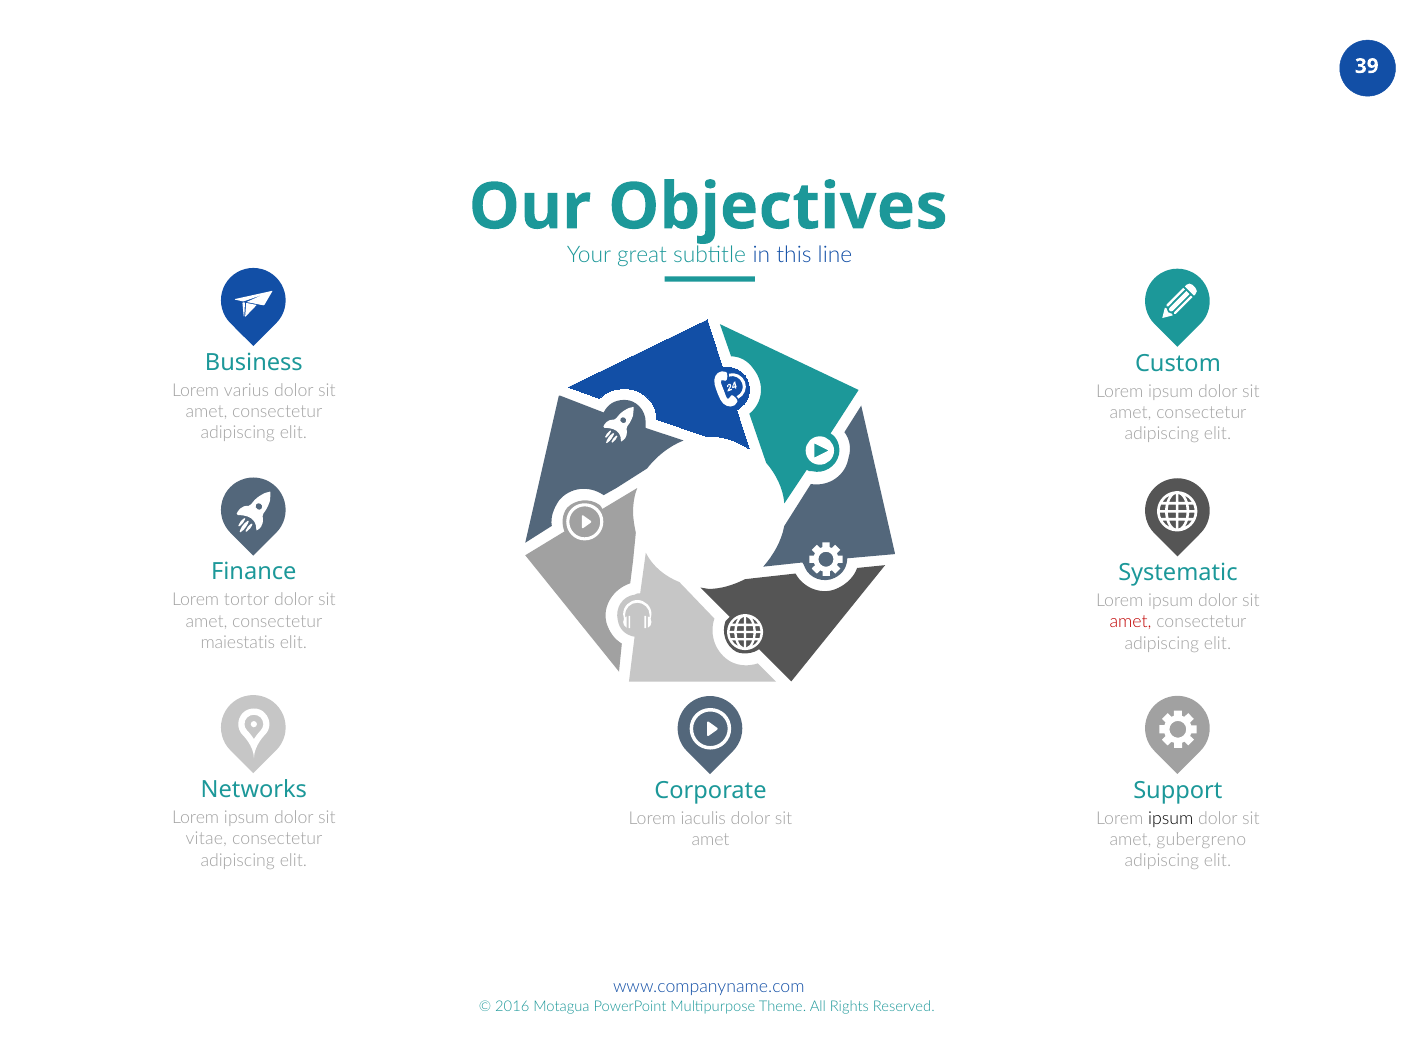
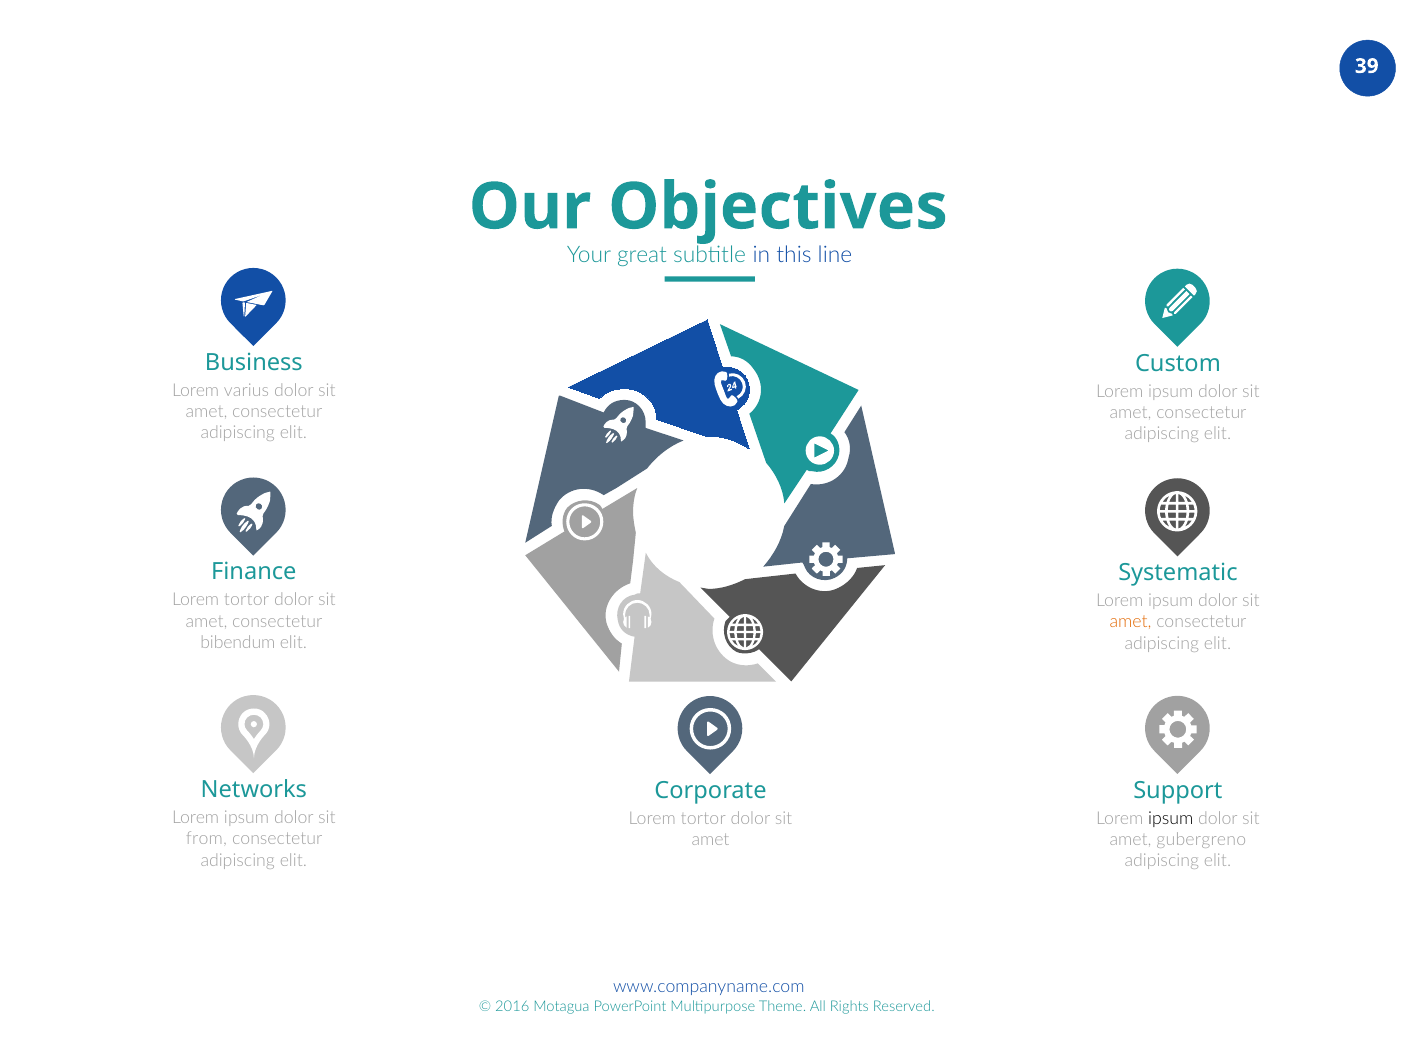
amet at (1131, 622) colour: red -> orange
maiestatis: maiestatis -> bibendum
iaculis at (703, 818): iaculis -> tortor
vitae: vitae -> from
